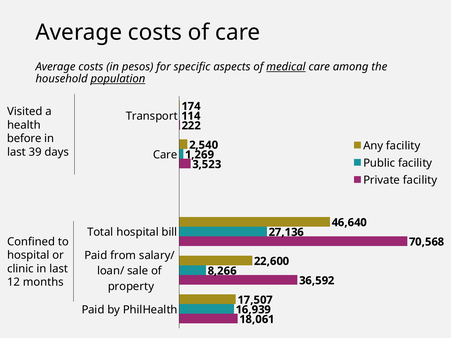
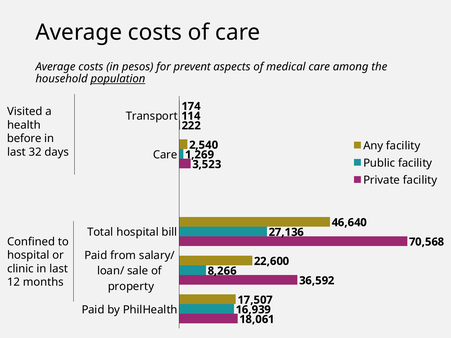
specific: specific -> prevent
medical underline: present -> none
39: 39 -> 32
